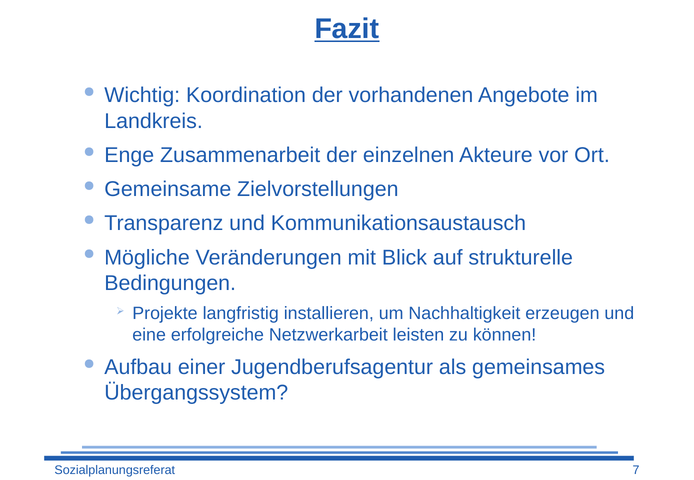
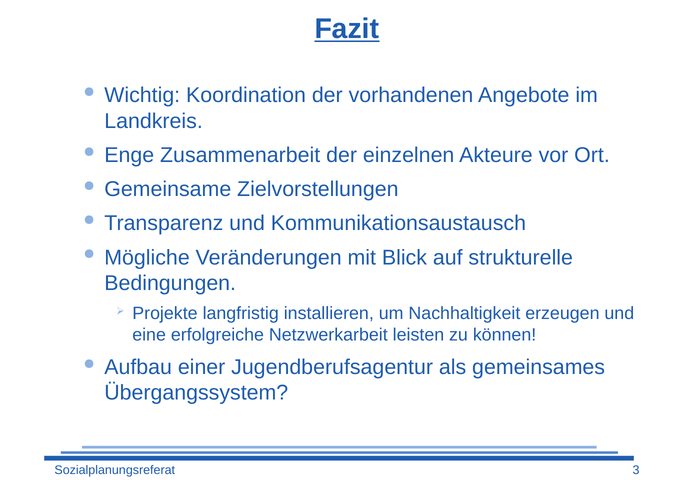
7: 7 -> 3
